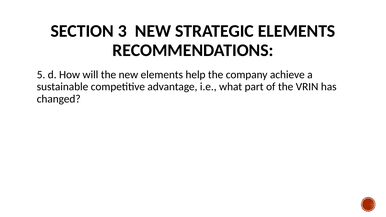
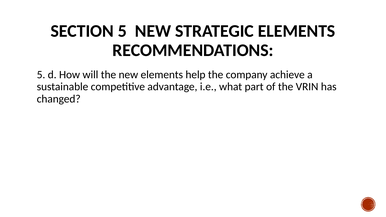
SECTION 3: 3 -> 5
